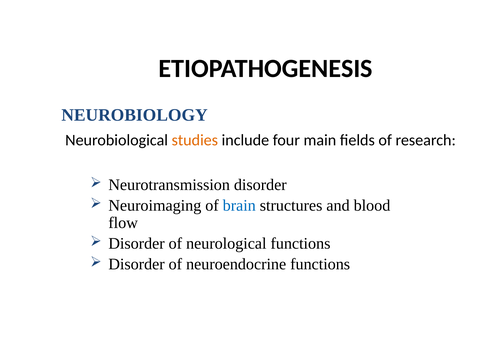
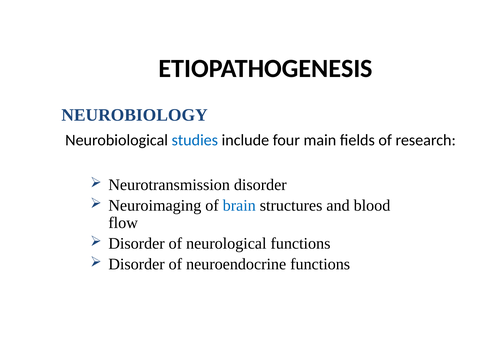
studies colour: orange -> blue
